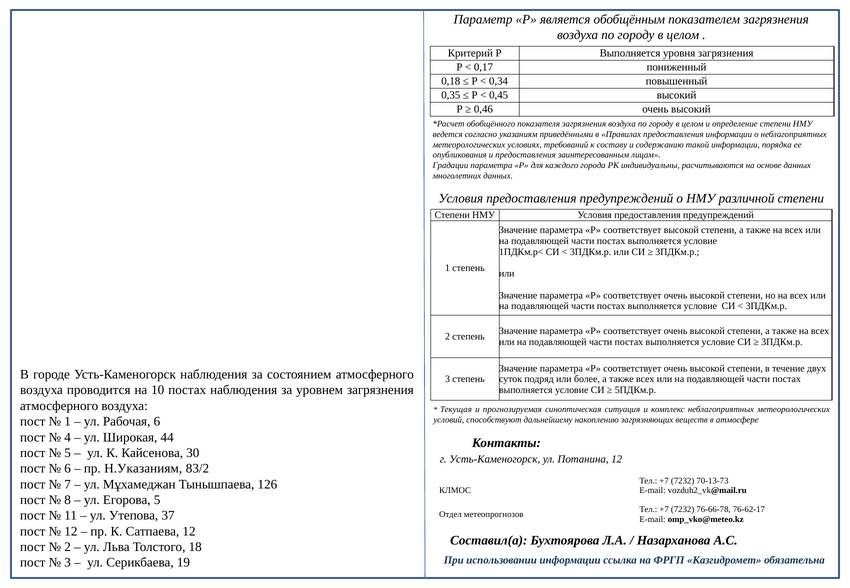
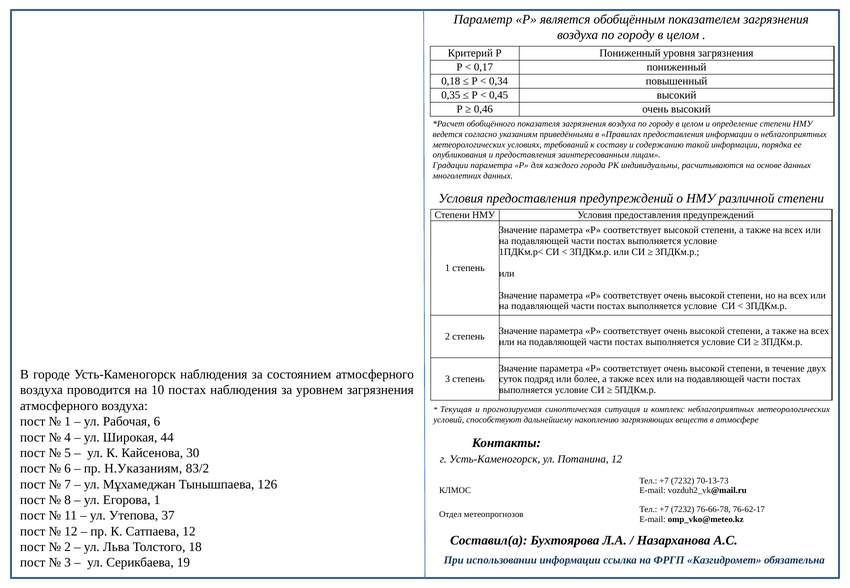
Р Выполняется: Выполняется -> Пониженный
Егорова 5: 5 -> 1
